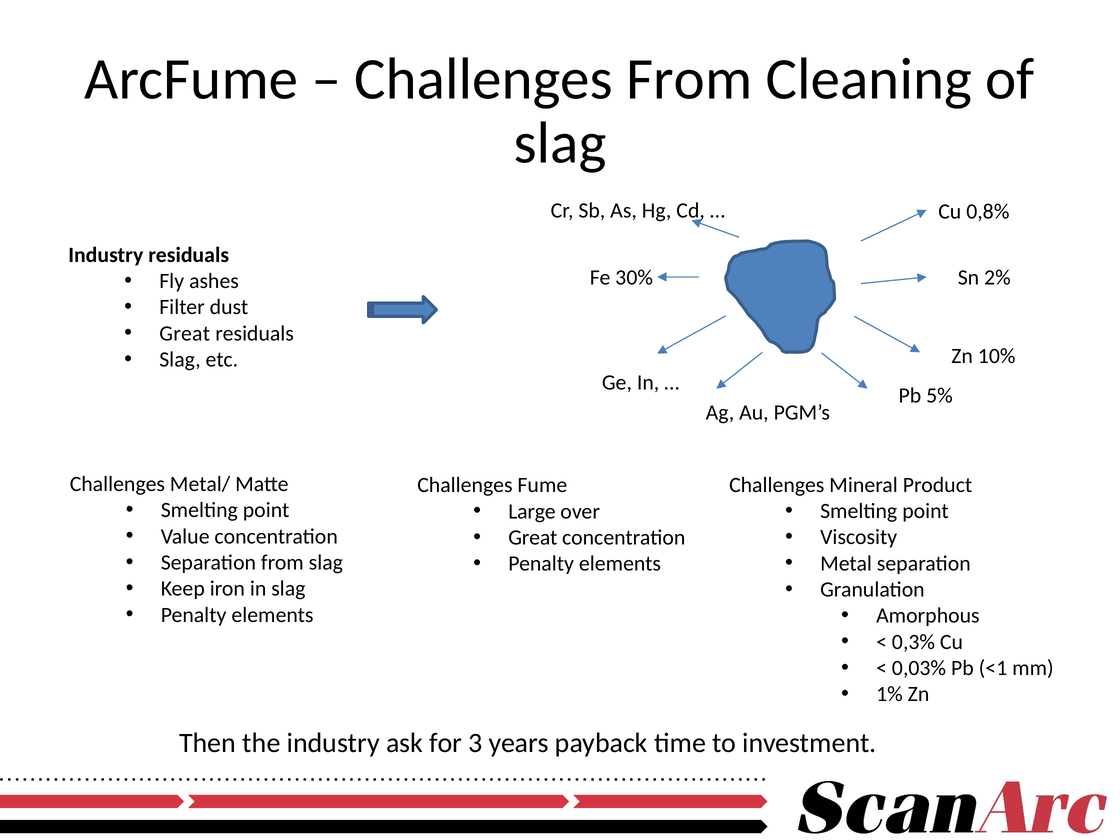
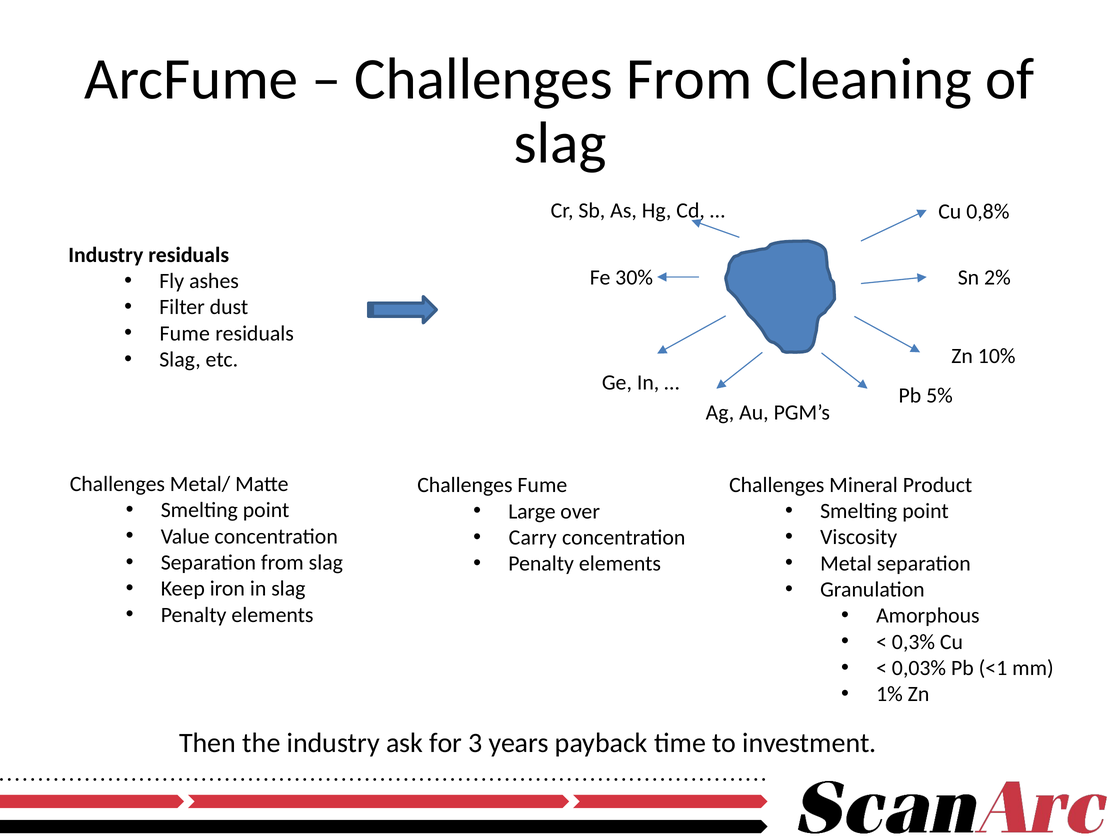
Great at (185, 333): Great -> Fume
Great at (533, 538): Great -> Carry
